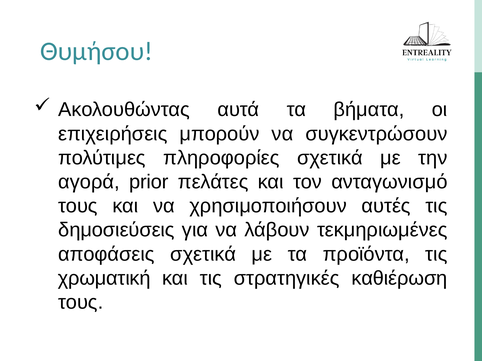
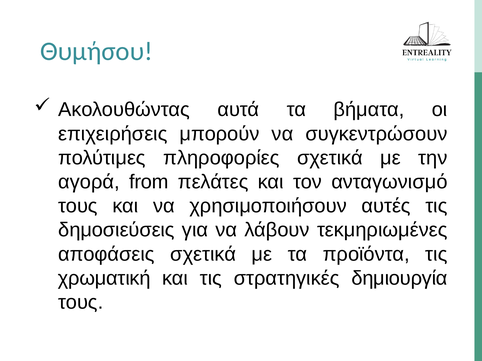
prior: prior -> from
καθιέρωση: καθιέρωση -> δημιουργία
